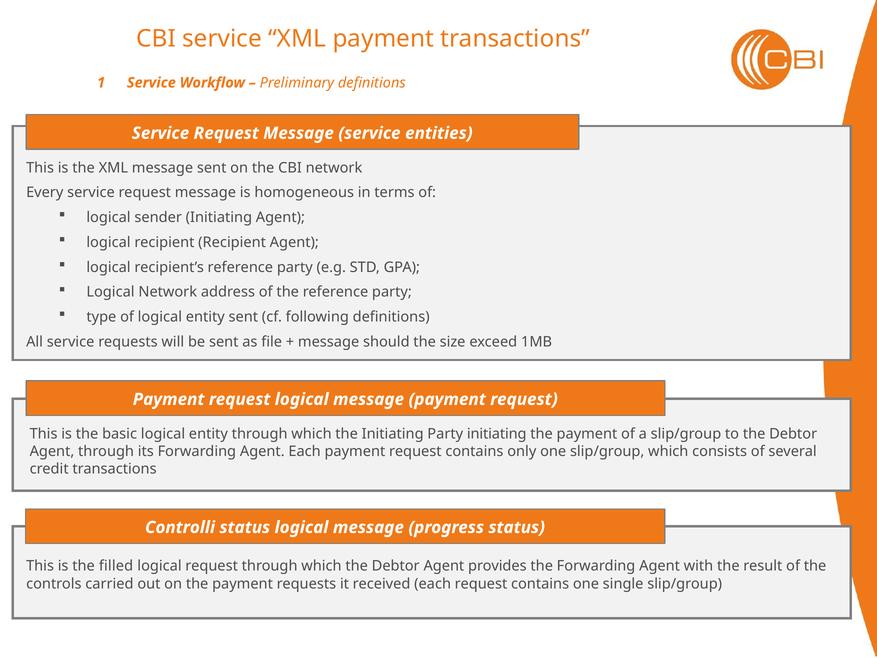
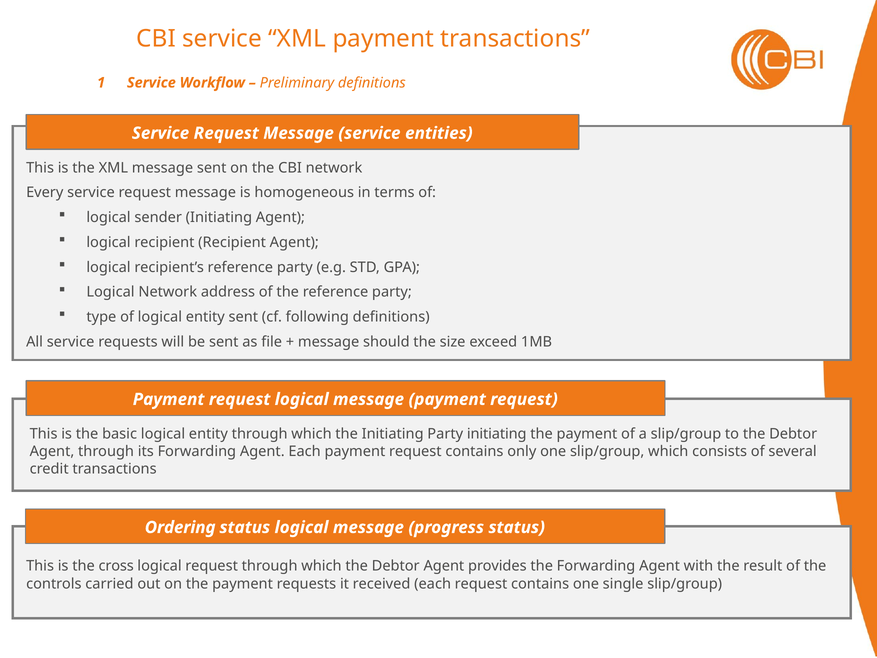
Controlli: Controlli -> Ordering
filled: filled -> cross
